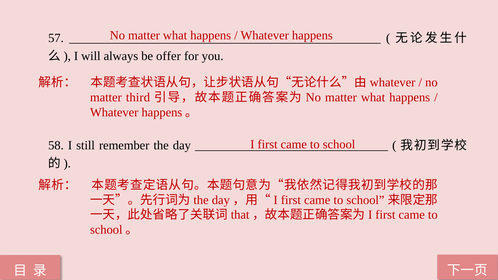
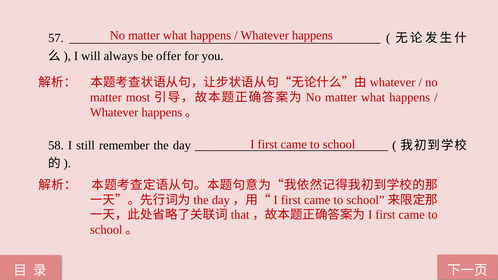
third: third -> most
